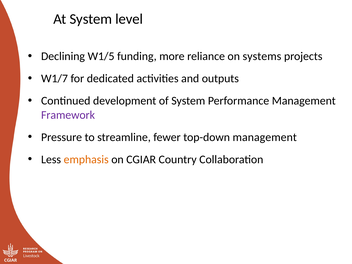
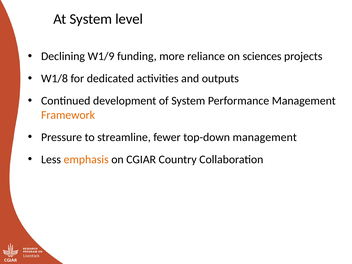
W1/5: W1/5 -> W1/9
systems: systems -> sciences
W1/7: W1/7 -> W1/8
Framework colour: purple -> orange
